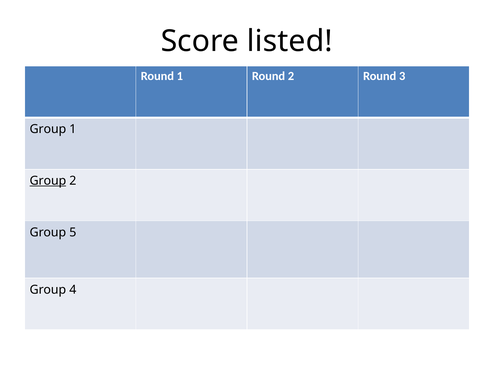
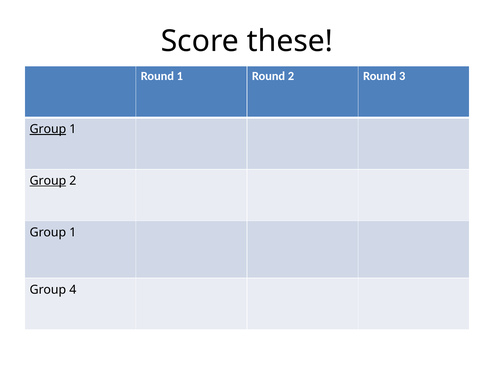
listed: listed -> these
Group at (48, 129) underline: none -> present
5 at (73, 232): 5 -> 1
